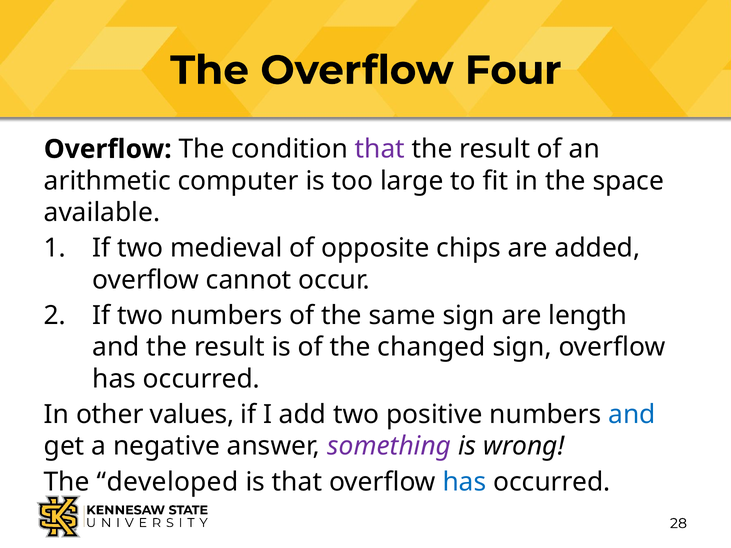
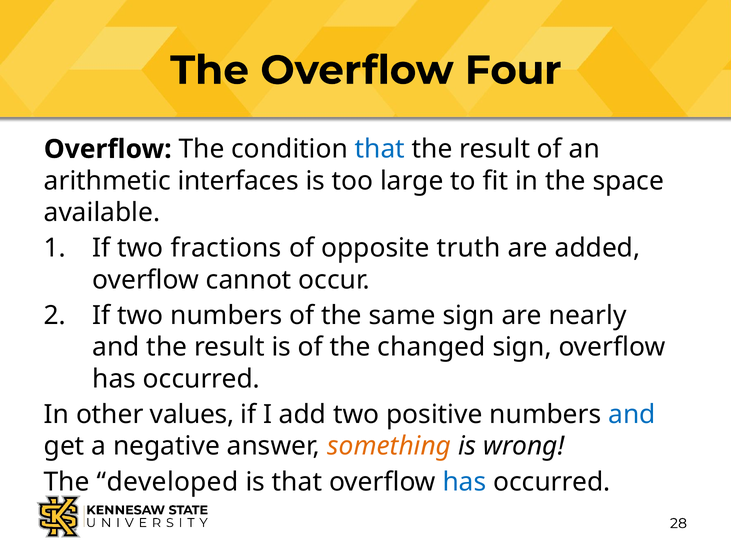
that at (380, 149) colour: purple -> blue
computer: computer -> interfaces
medieval: medieval -> fractions
chips: chips -> truth
length: length -> nearly
something colour: purple -> orange
